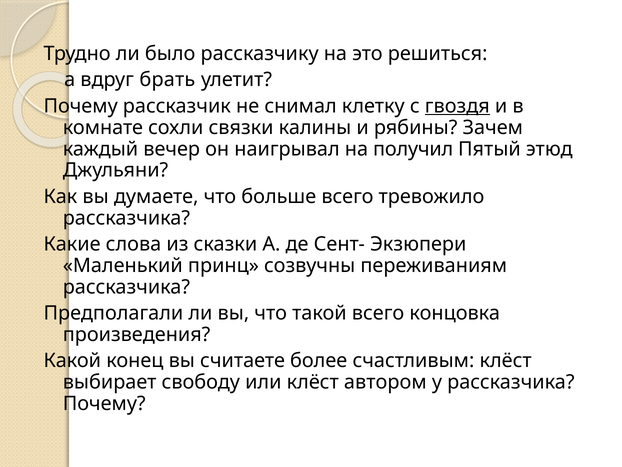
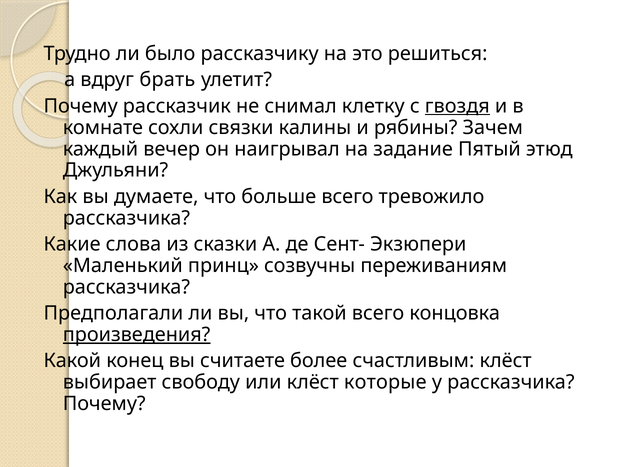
получил: получил -> задание
произведения underline: none -> present
автором: автором -> которые
